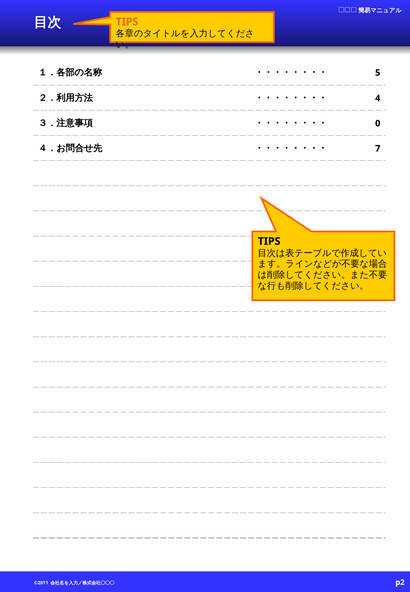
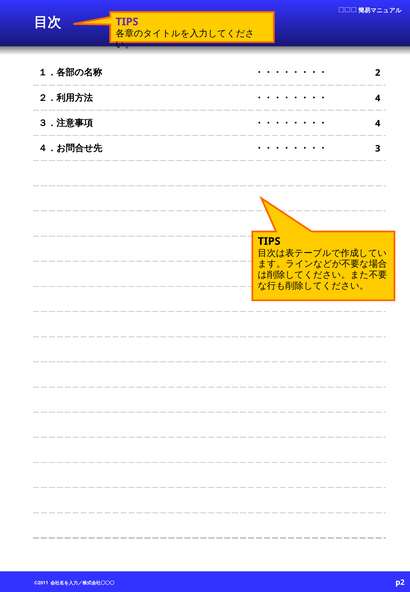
TIPS at (127, 22) colour: orange -> purple
5: 5 -> 2
0 at (378, 123): 0 -> 4
7: 7 -> 3
